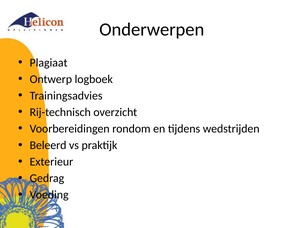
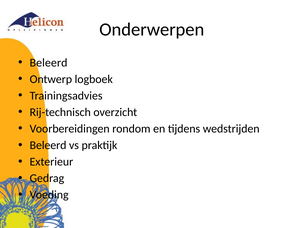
Plagiaat at (49, 63): Plagiaat -> Beleerd
